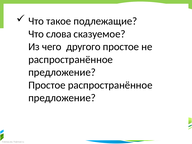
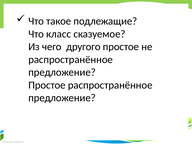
слова: слова -> класс
